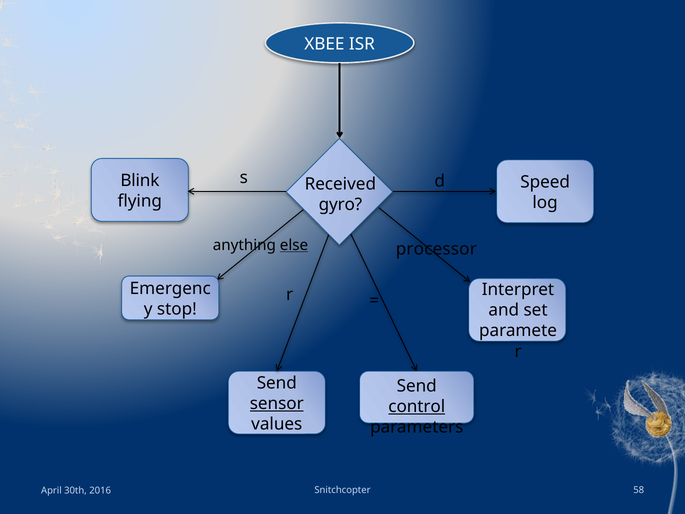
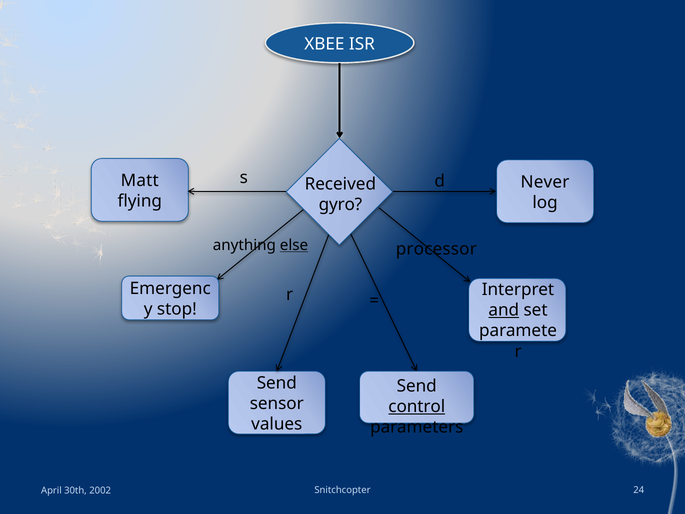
Blink: Blink -> Matt
Speed: Speed -> Never
and underline: none -> present
sensor underline: present -> none
58: 58 -> 24
2016: 2016 -> 2002
